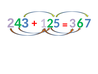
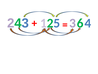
7: 7 -> 4
